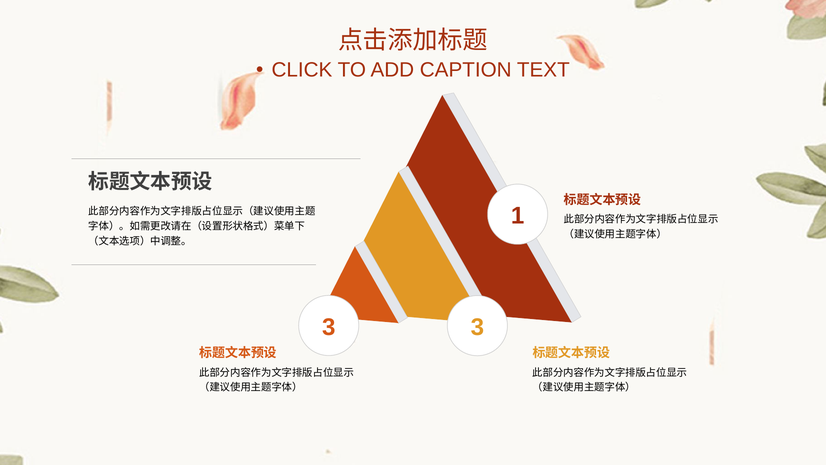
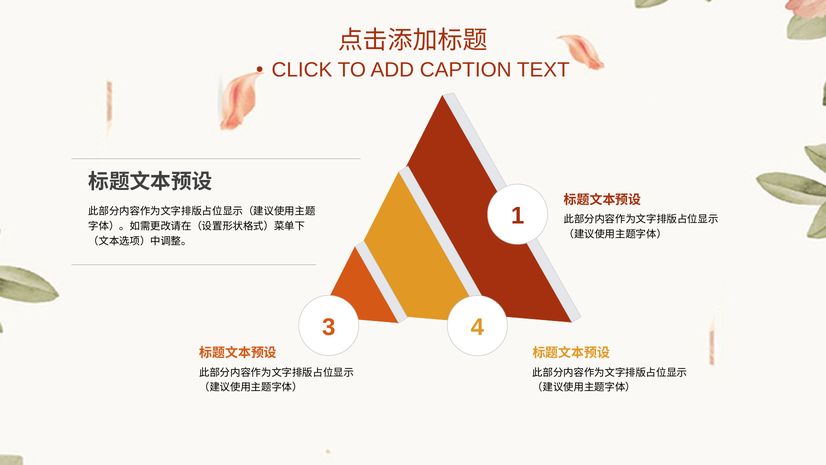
3 3: 3 -> 4
